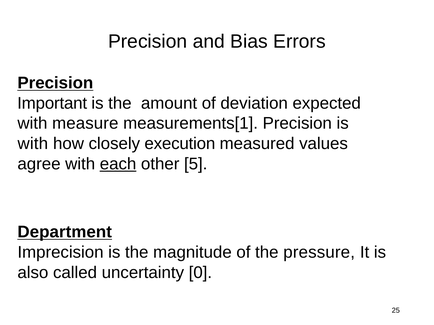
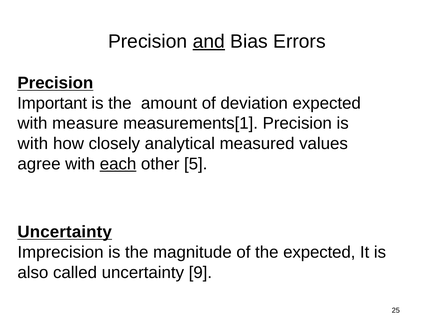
and underline: none -> present
execution: execution -> analytical
Department at (65, 232): Department -> Uncertainty
the pressure: pressure -> expected
0: 0 -> 9
